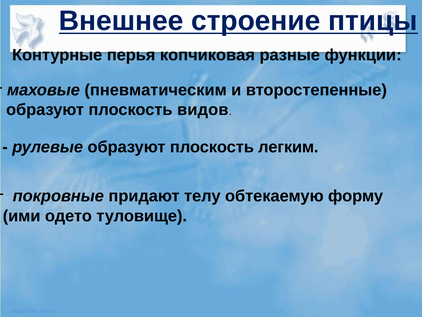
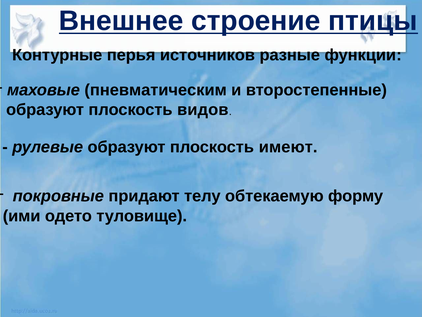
копчиковая: копчиковая -> источников
легким: легким -> имеют
